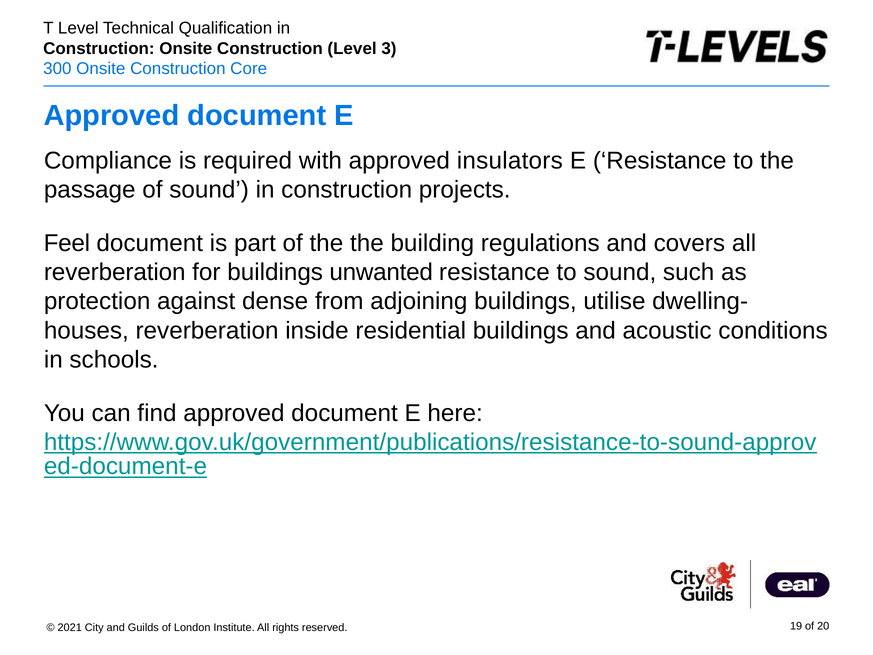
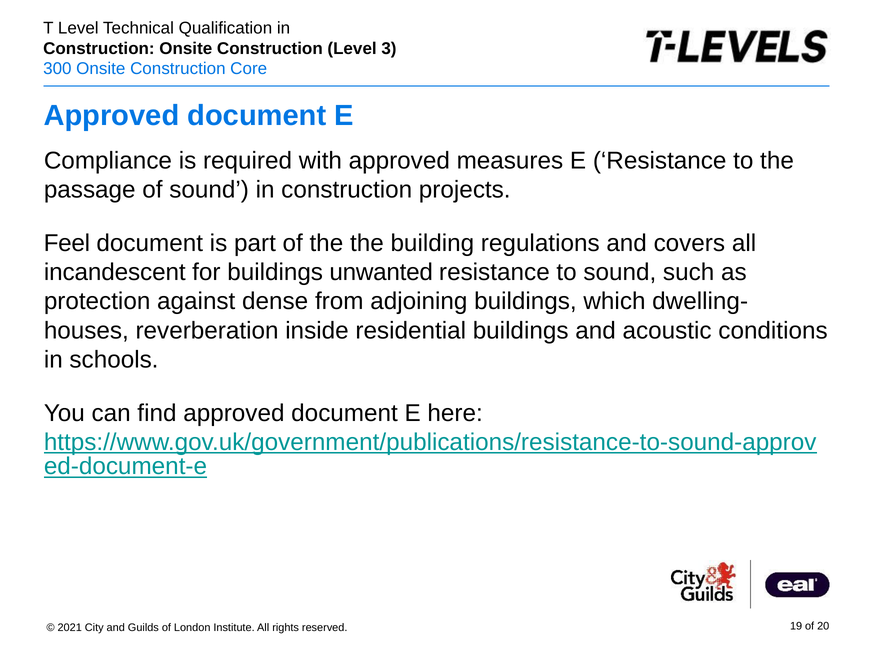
insulators: insulators -> measures
reverberation at (115, 272): reverberation -> incandescent
utilise: utilise -> which
